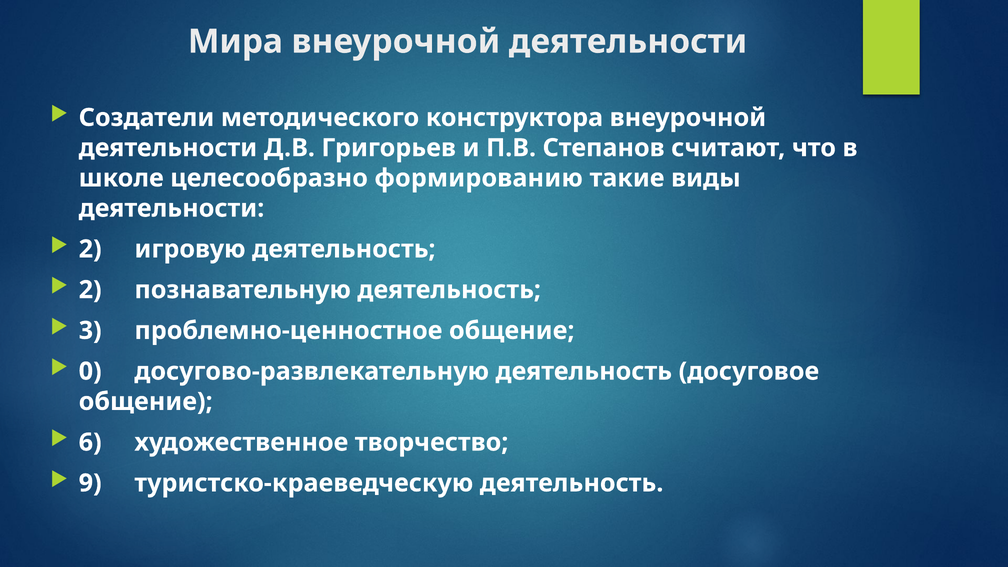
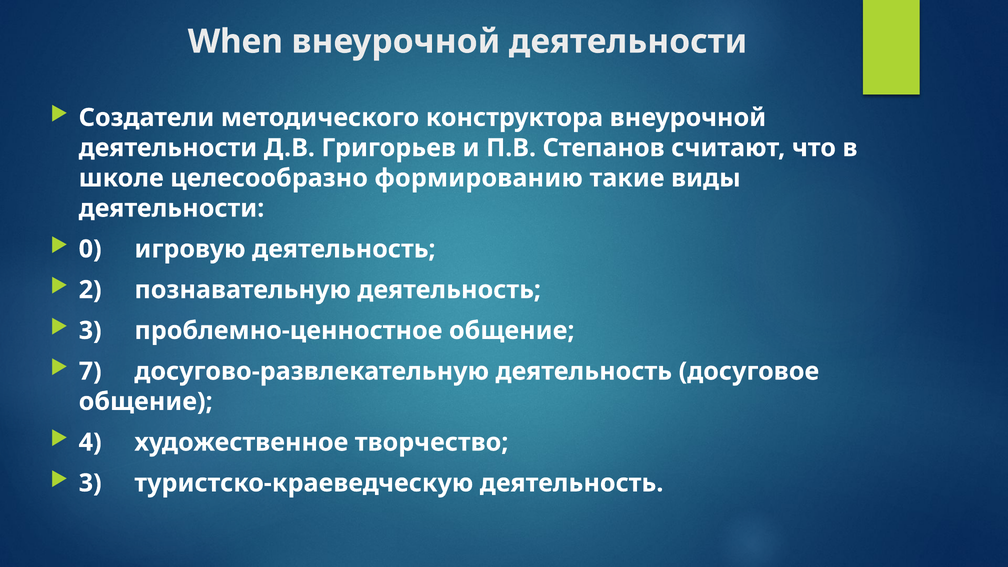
Мира: Мира -> When
2 at (90, 249): 2 -> 0
0: 0 -> 7
6: 6 -> 4
9 at (90, 483): 9 -> 3
